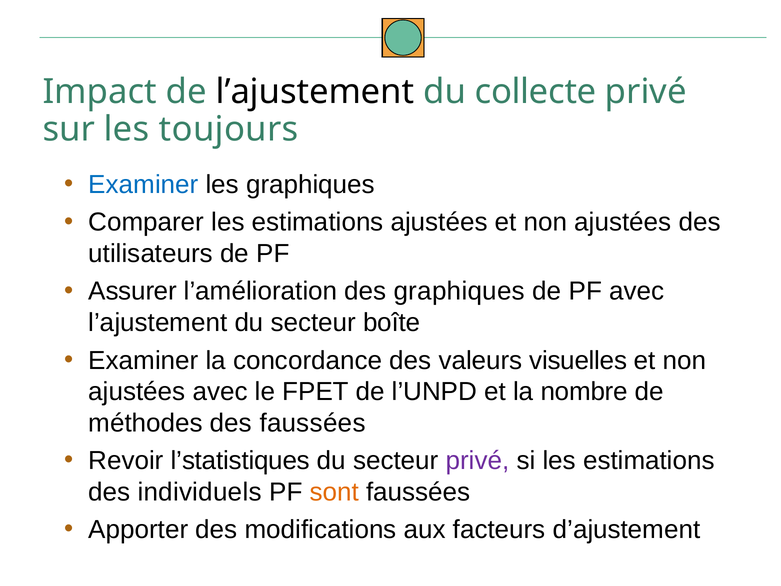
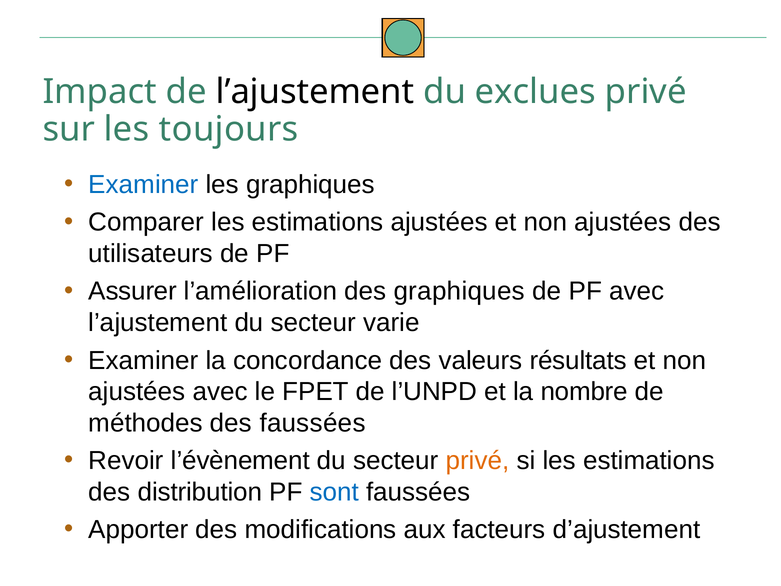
collecte: collecte -> exclues
boîte: boîte -> varie
visuelles: visuelles -> résultats
l’statistiques: l’statistiques -> l’évènement
privé at (477, 460) colour: purple -> orange
individuels: individuels -> distribution
sont colour: orange -> blue
